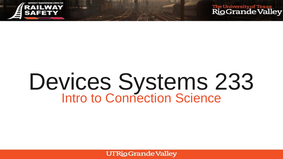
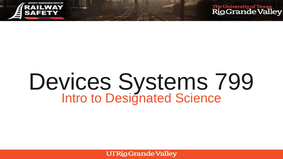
233: 233 -> 799
Connection: Connection -> Designated
